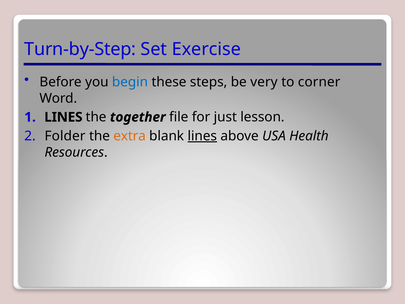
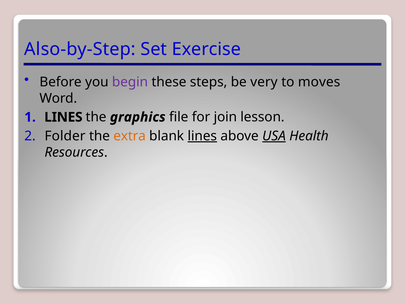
Turn-by-Step: Turn-by-Step -> Also-by-Step
begin colour: blue -> purple
corner: corner -> moves
together: together -> graphics
just: just -> join
USA underline: none -> present
